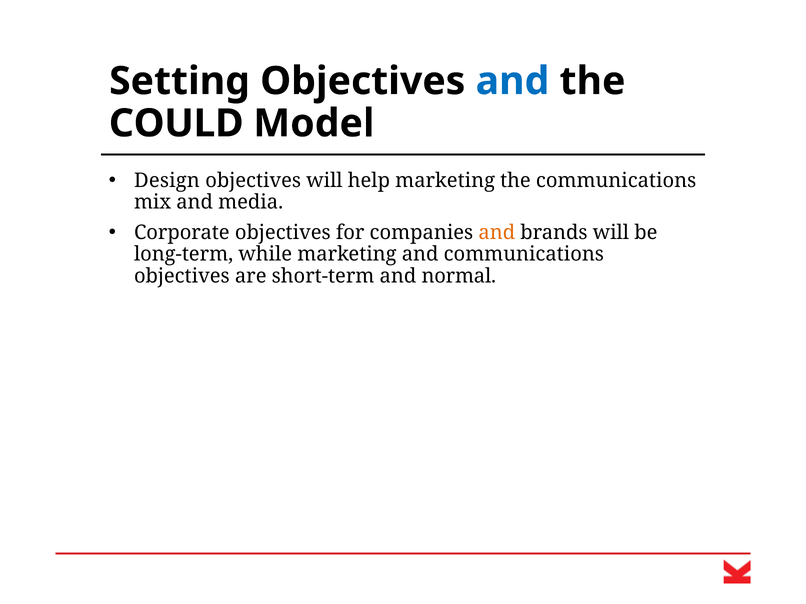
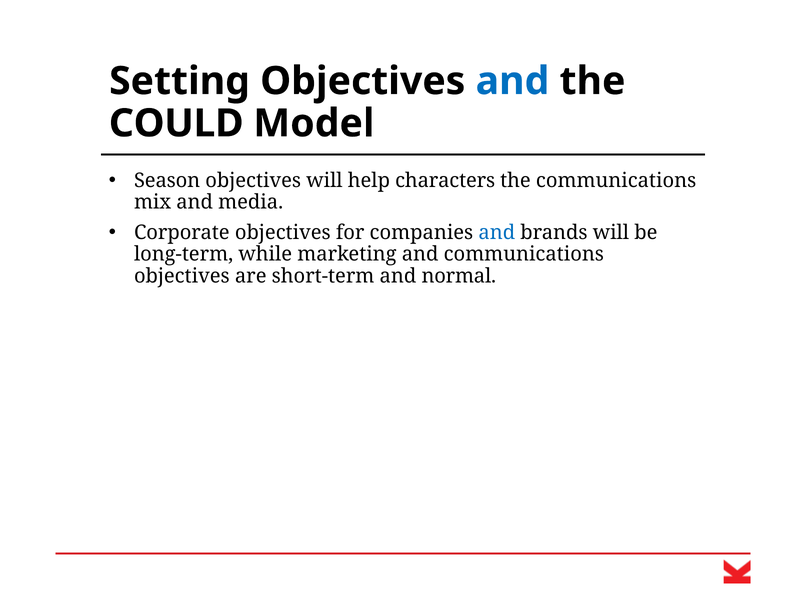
Design: Design -> Season
help marketing: marketing -> characters
and at (497, 233) colour: orange -> blue
